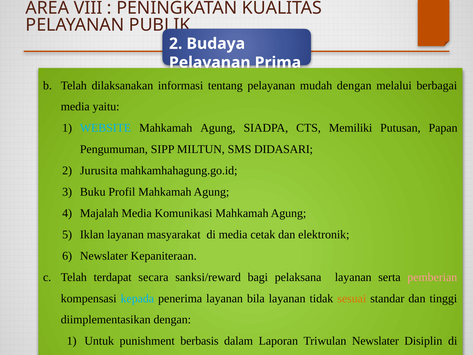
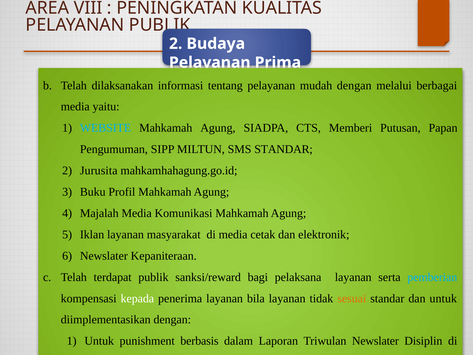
Memiliki: Memiliki -> Memberi
SMS DIDASARI: DIDASARI -> STANDAR
terdapat secara: secara -> publik
pemberian colour: pink -> light blue
kepada colour: light blue -> white
dan tinggi: tinggi -> untuk
